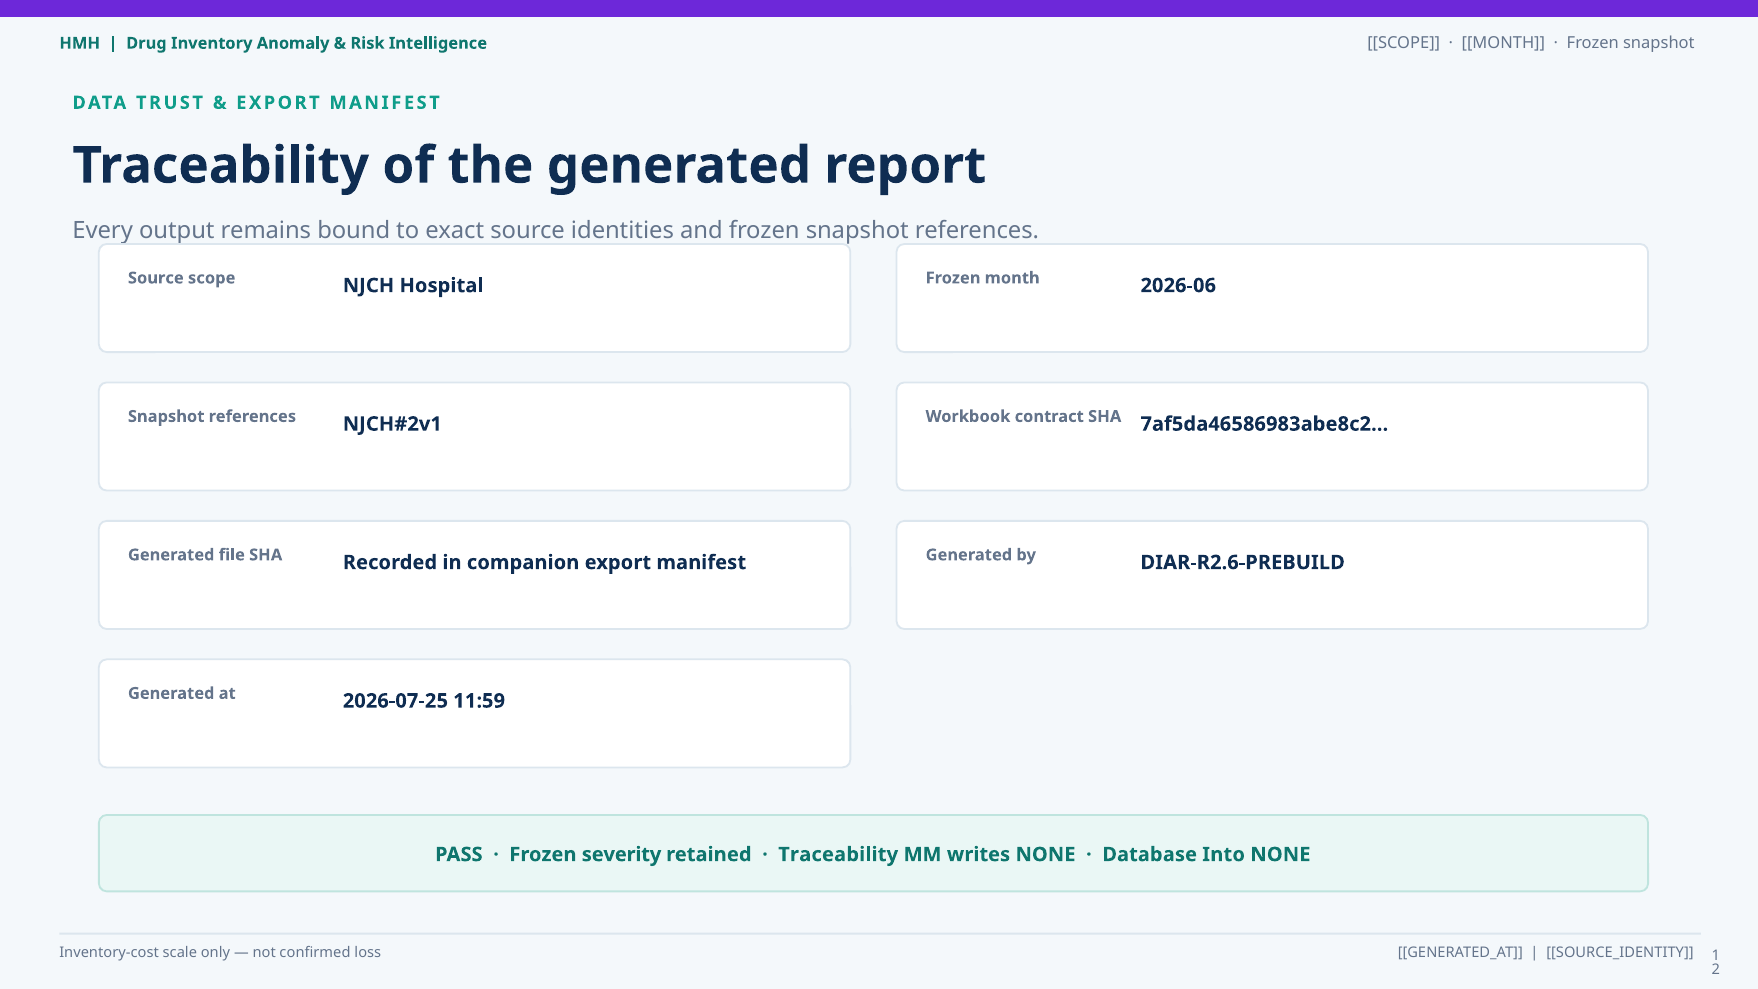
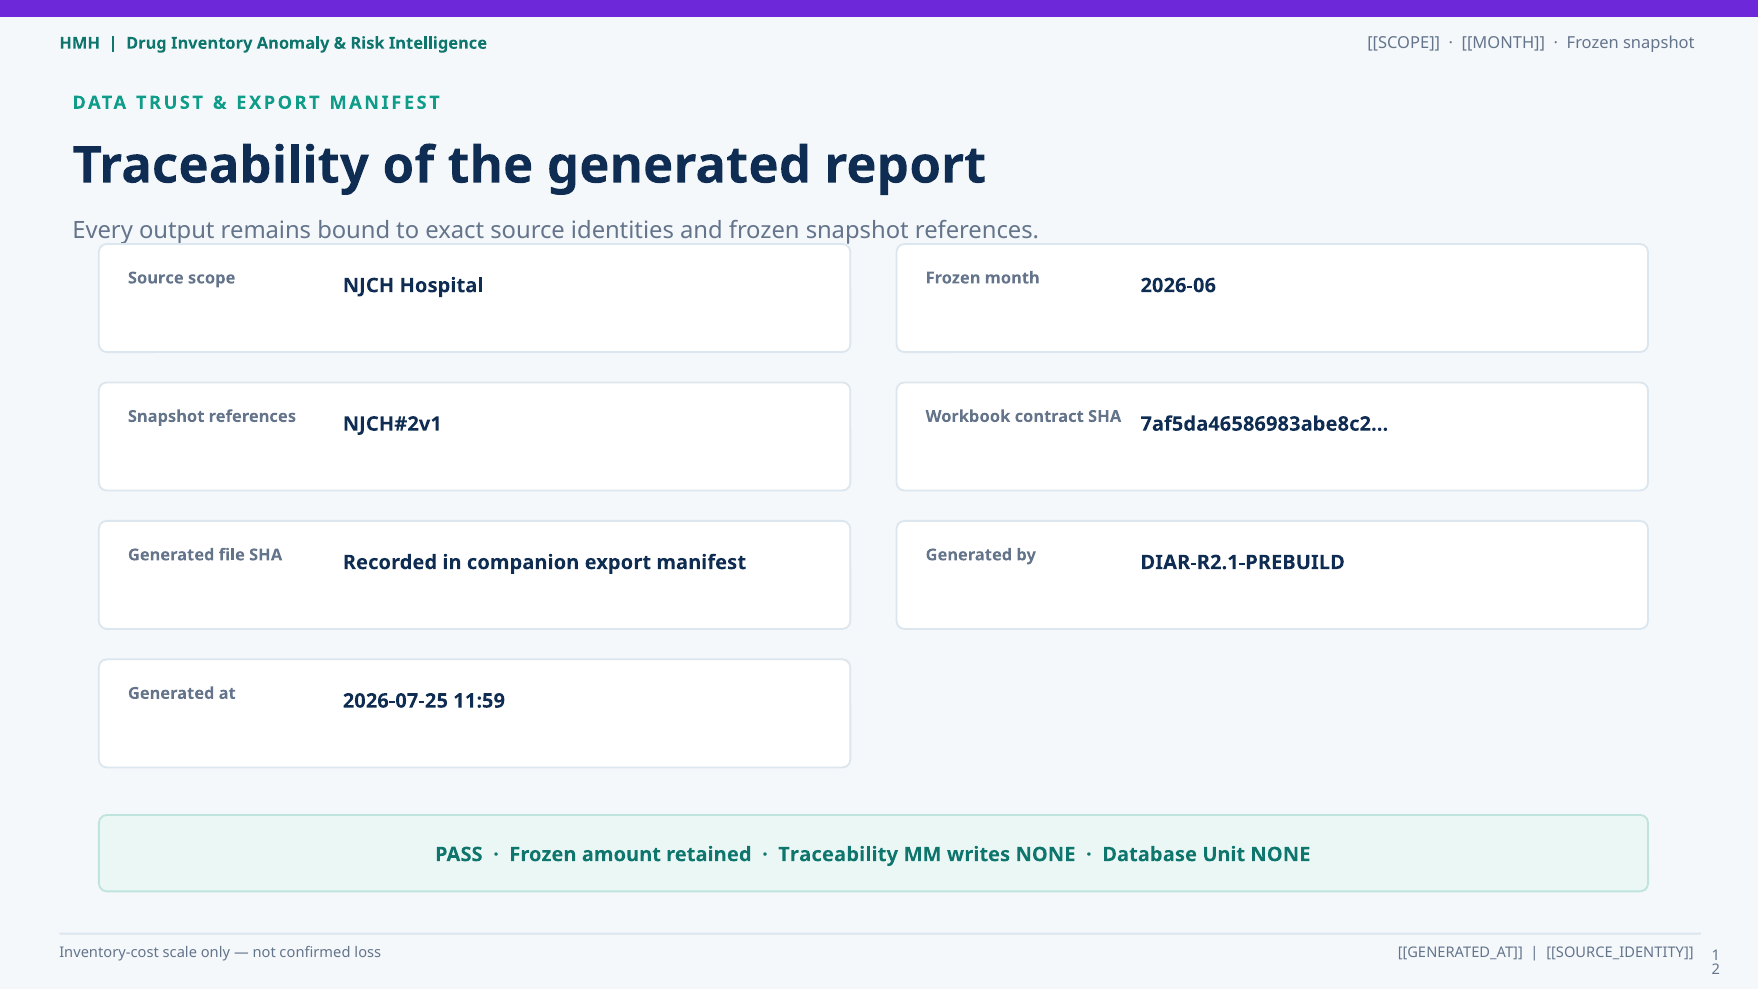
DIAR-R2.6-PREBUILD: DIAR-R2.6-PREBUILD -> DIAR-R2.1-PREBUILD
severity: severity -> amount
Into: Into -> Unit
